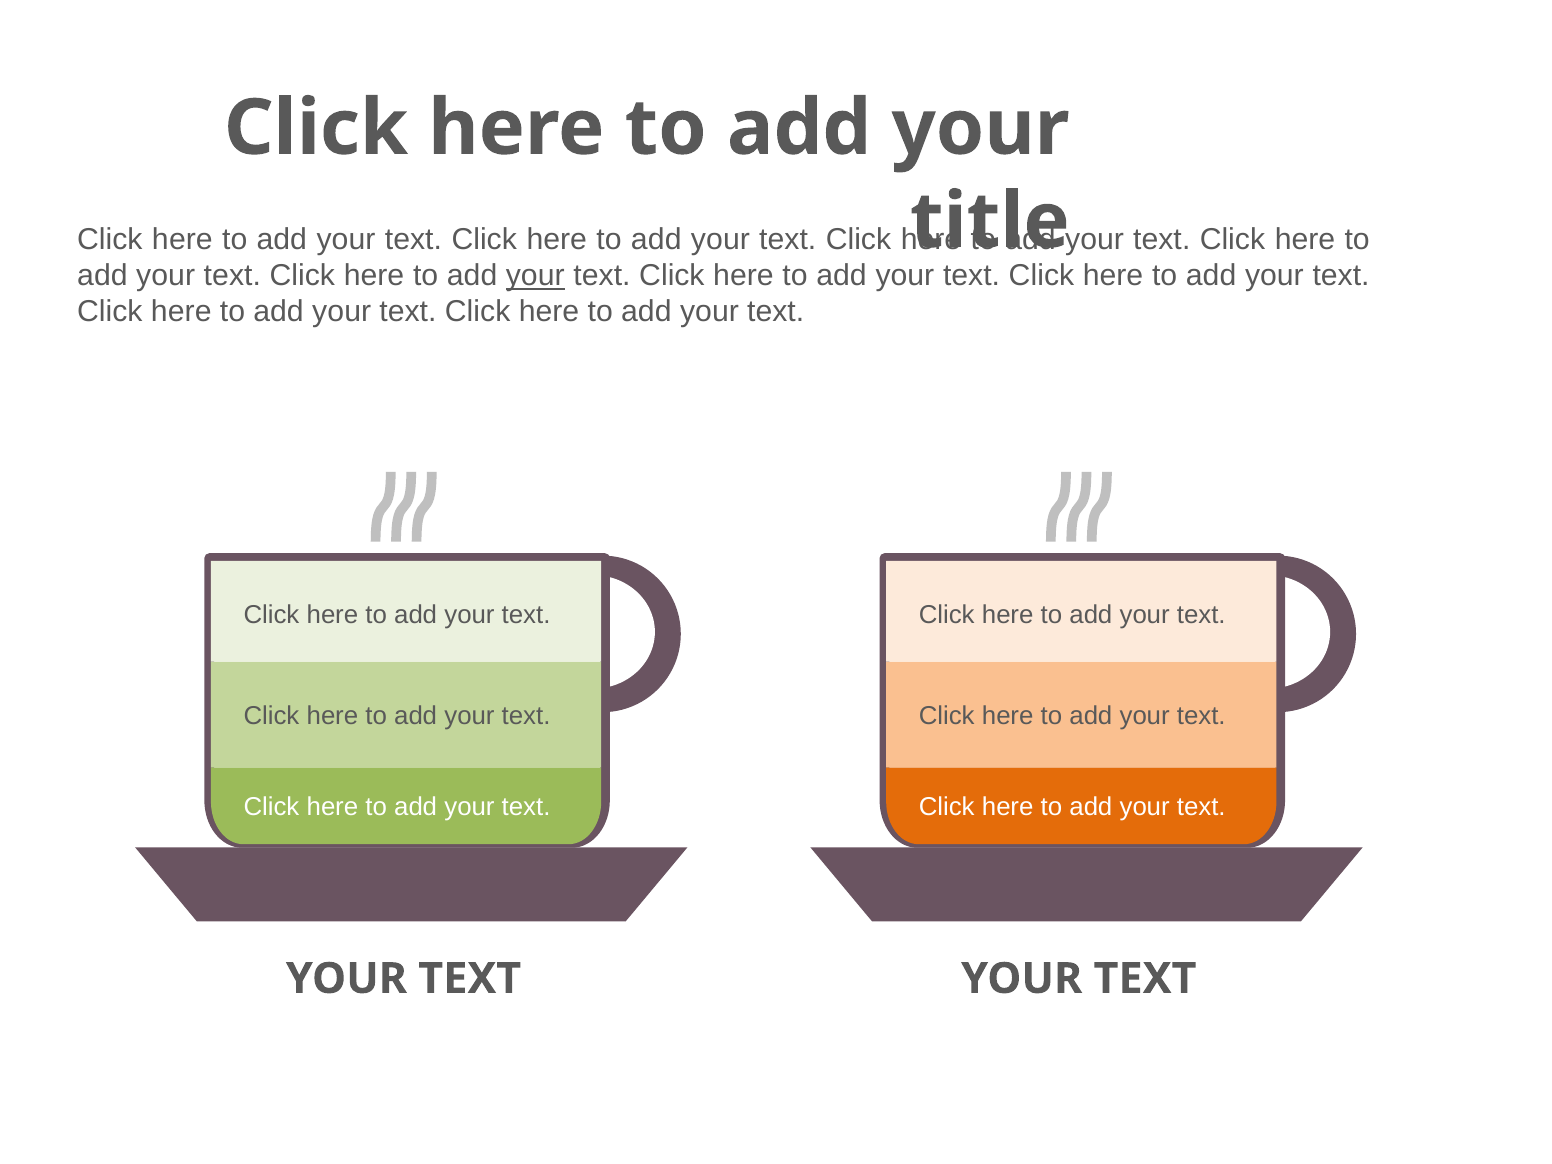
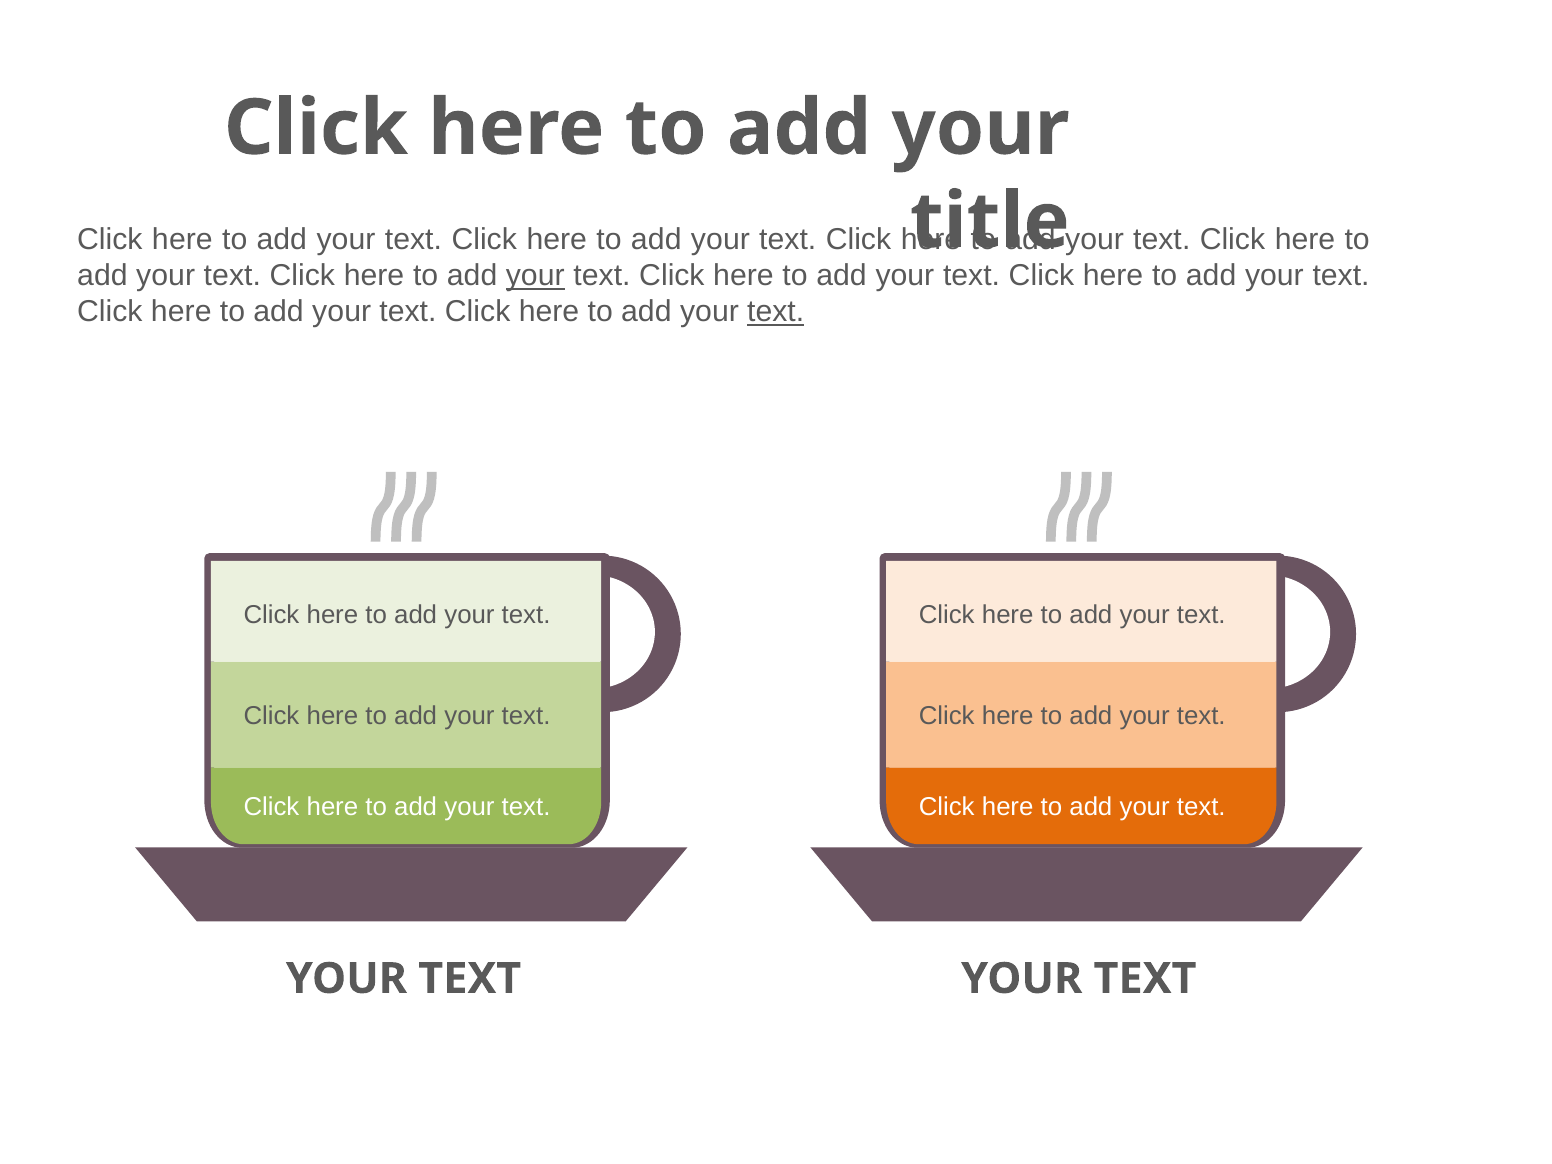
text at (776, 312) underline: none -> present
